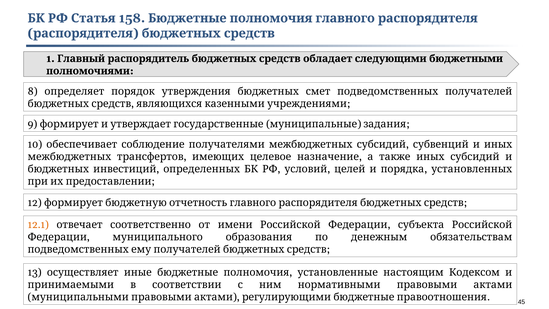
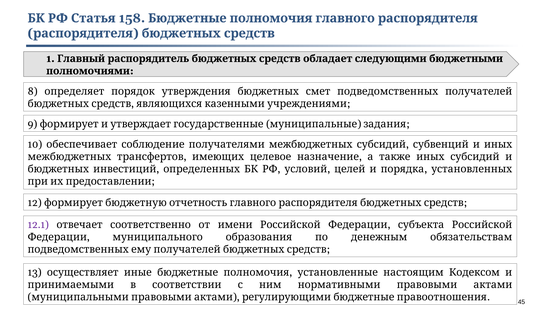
12.1 colour: orange -> purple
